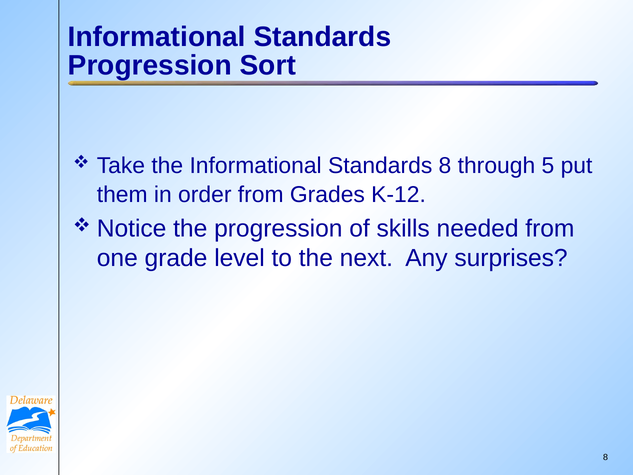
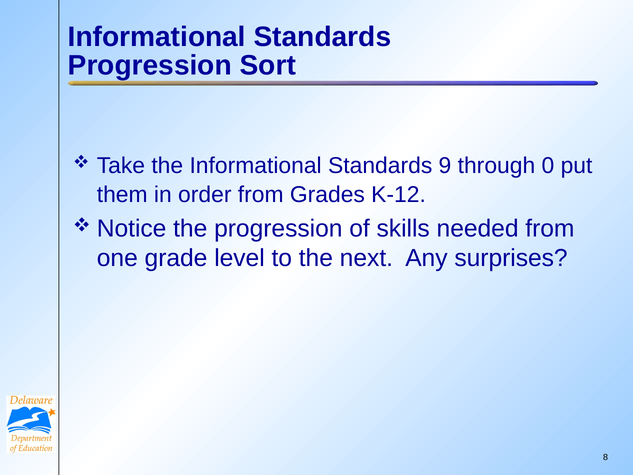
Standards 8: 8 -> 9
5: 5 -> 0
